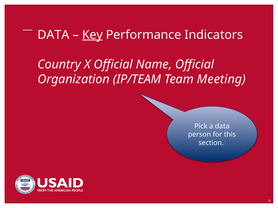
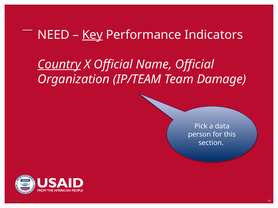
DATA at (53, 35): DATA -> NEED
Country underline: none -> present
Meeting: Meeting -> Damage
